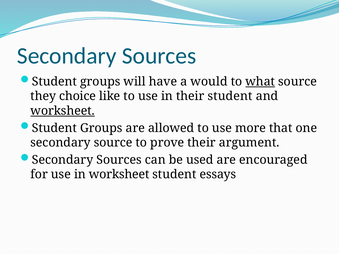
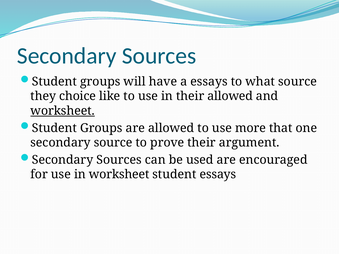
a would: would -> essays
what underline: present -> none
their student: student -> allowed
